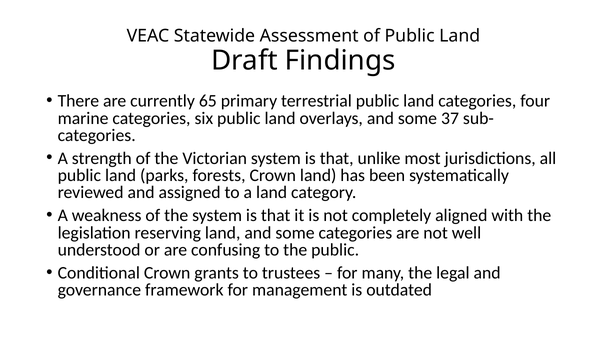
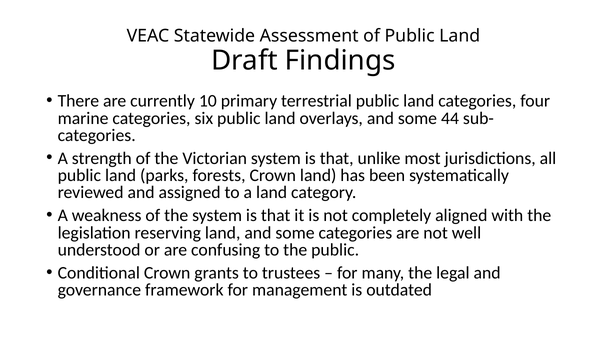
65: 65 -> 10
37: 37 -> 44
